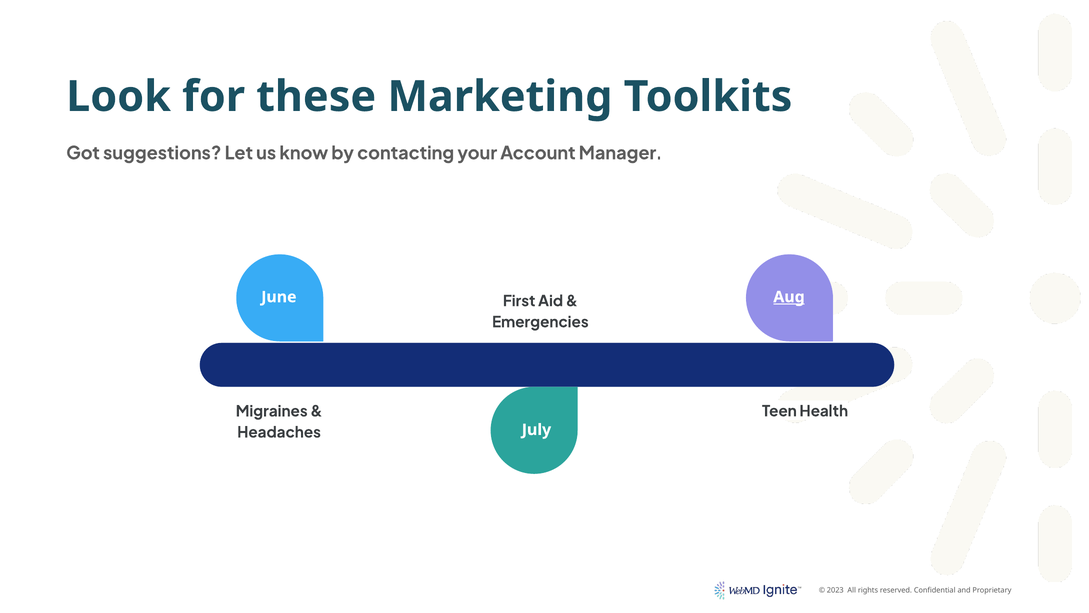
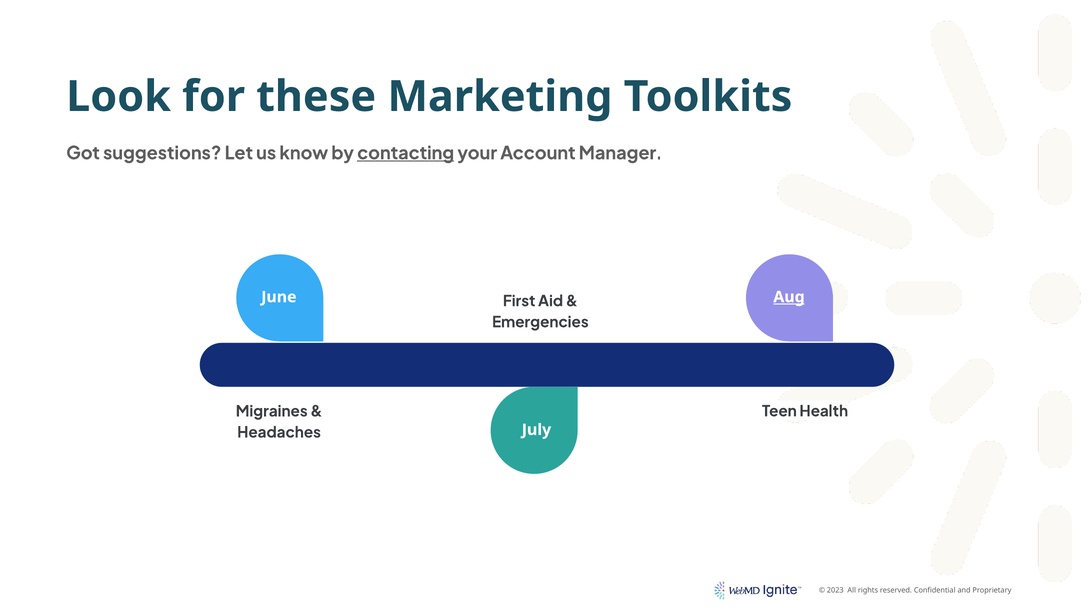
contacting underline: none -> present
